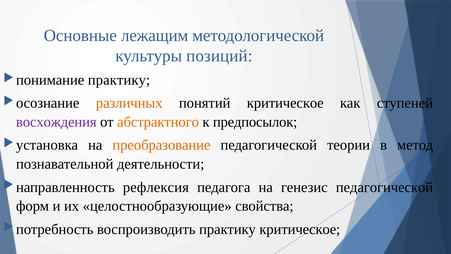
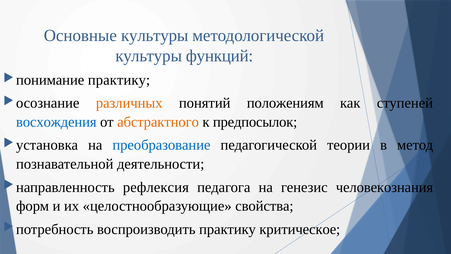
Основные лежащим: лежащим -> культуры
позиций: позиций -> функций
понятий критическое: критическое -> положениям
восхождения colour: purple -> blue
преобразование colour: orange -> blue
генезис педагогической: педагогической -> человекознания
